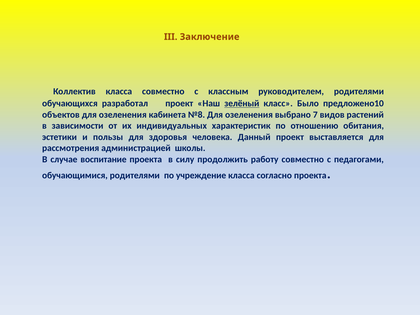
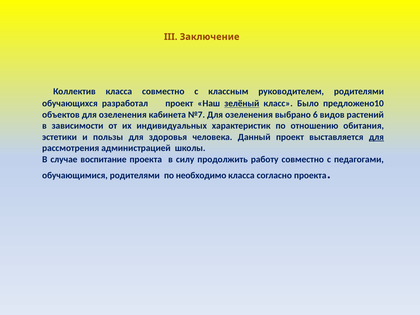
№8: №8 -> №7
7: 7 -> 6
для at (376, 137) underline: none -> present
учреждение: учреждение -> необходимо
